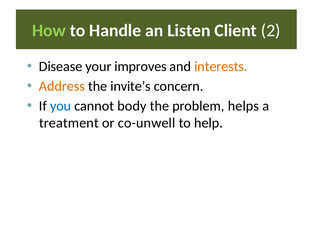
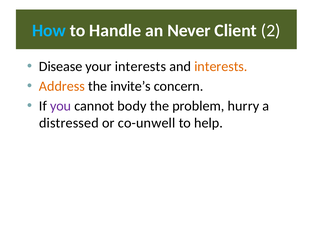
How colour: light green -> light blue
Listen: Listen -> Never
your improves: improves -> interests
you colour: blue -> purple
helps: helps -> hurry
treatment: treatment -> distressed
